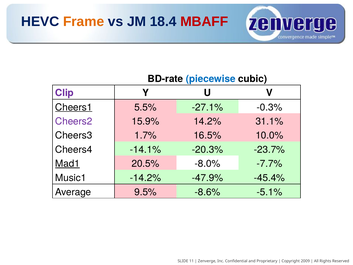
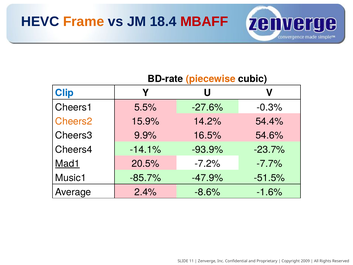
piecewise colour: blue -> orange
Clip colour: purple -> blue
Cheers1 underline: present -> none
-27.1%: -27.1% -> -27.6%
Cheers2 colour: purple -> orange
31.1%: 31.1% -> 54.4%
1.7%: 1.7% -> 9.9%
10.0%: 10.0% -> 54.6%
-20.3%: -20.3% -> -93.9%
-8.0%: -8.0% -> -7.2%
-14.2%: -14.2% -> -85.7%
-45.4%: -45.4% -> -51.5%
9.5%: 9.5% -> 2.4%
-5.1%: -5.1% -> -1.6%
